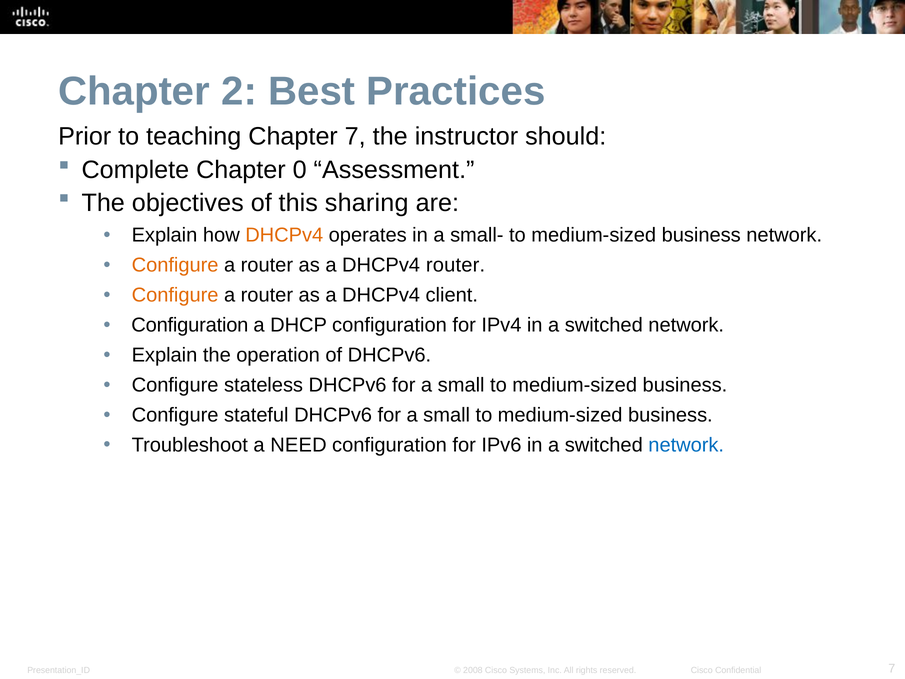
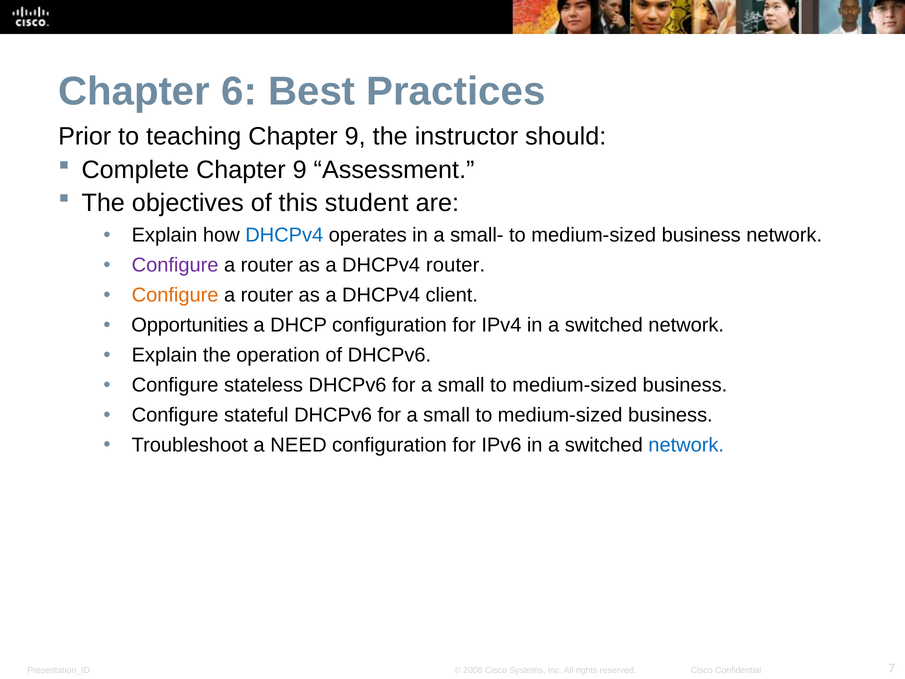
2: 2 -> 6
teaching Chapter 7: 7 -> 9
Complete Chapter 0: 0 -> 9
sharing: sharing -> student
DHCPv4 at (284, 235) colour: orange -> blue
Configure at (175, 265) colour: orange -> purple
Configuration at (190, 325): Configuration -> Opportunities
